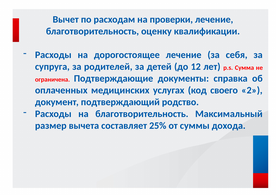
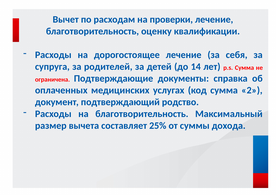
12: 12 -> 14
код своего: своего -> сумма
